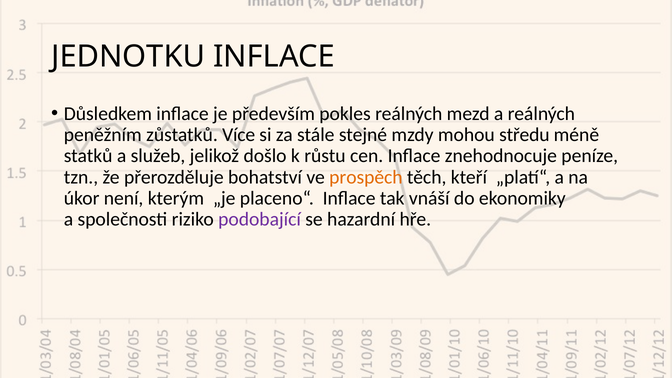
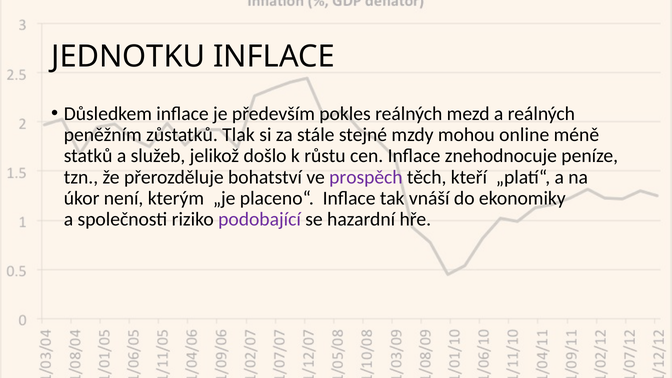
Více: Více -> Tlak
středu: středu -> online
prospěch colour: orange -> purple
